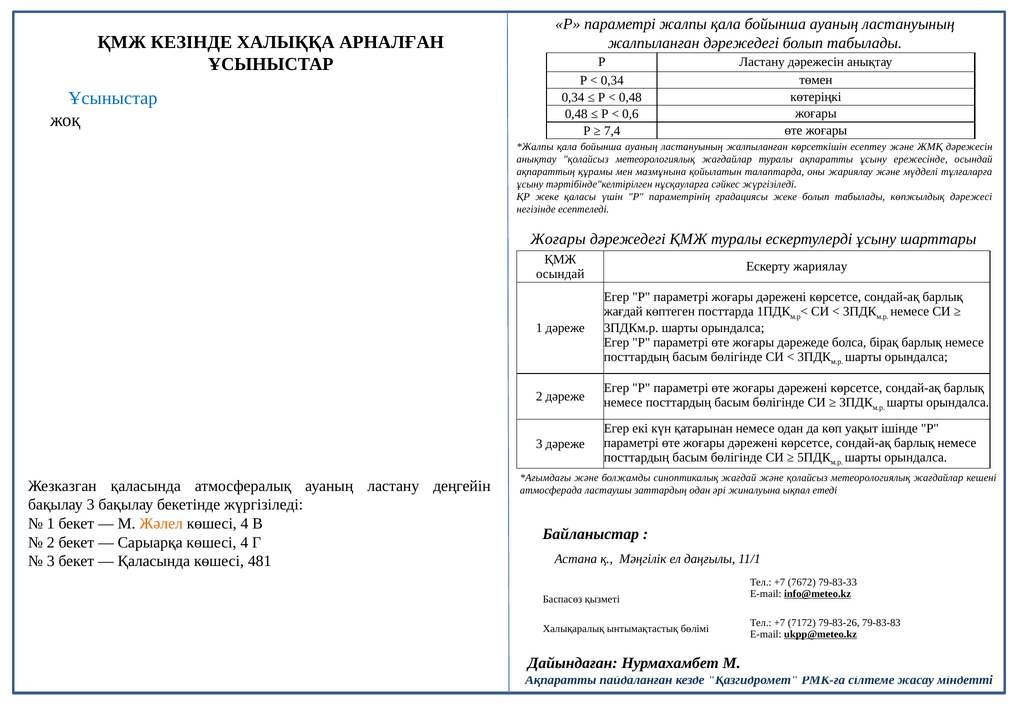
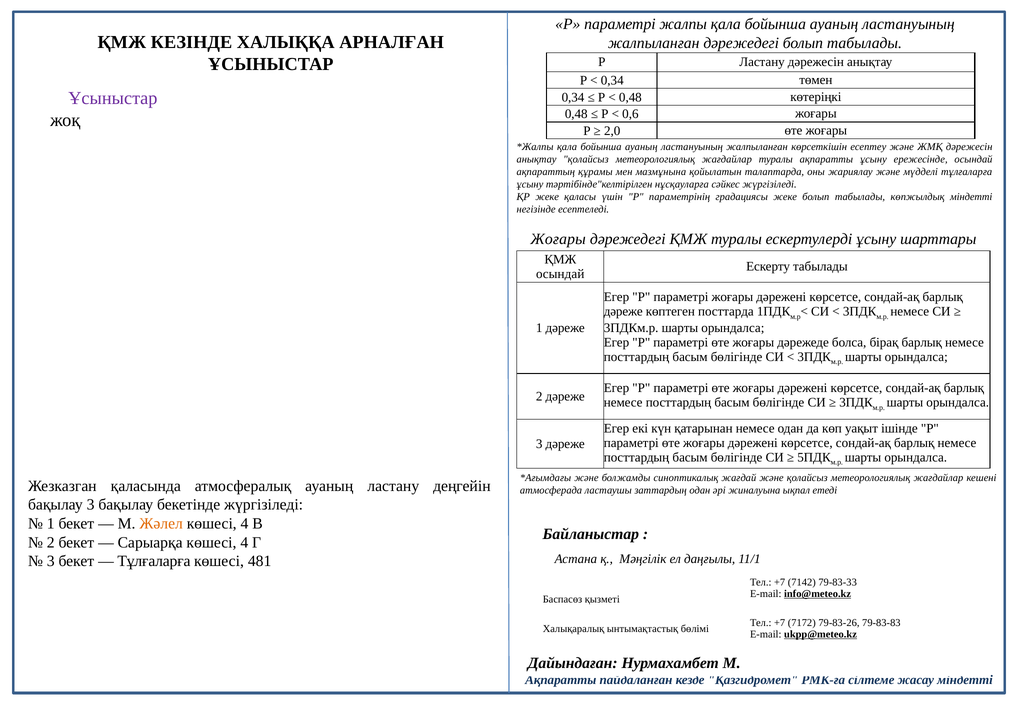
Ұсыныстар at (113, 98) colour: blue -> purple
7,4: 7,4 -> 2,0
көпжылдық дәрежесі: дәрежесі -> міндетті
Ескерту жариялау: жариялау -> табылады
жағдай at (623, 311): жағдай -> дәреже
Қаласында at (154, 561): Қаласында -> Тұлғаларға
7672: 7672 -> 7142
